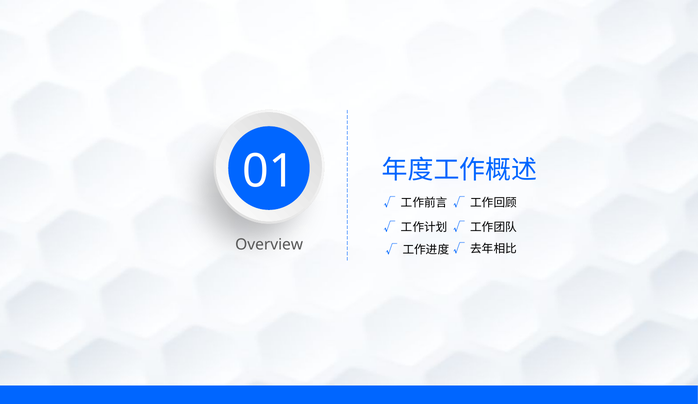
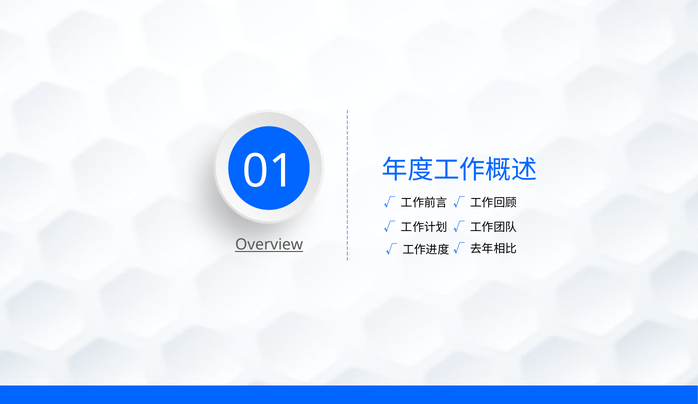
Overview underline: none -> present
